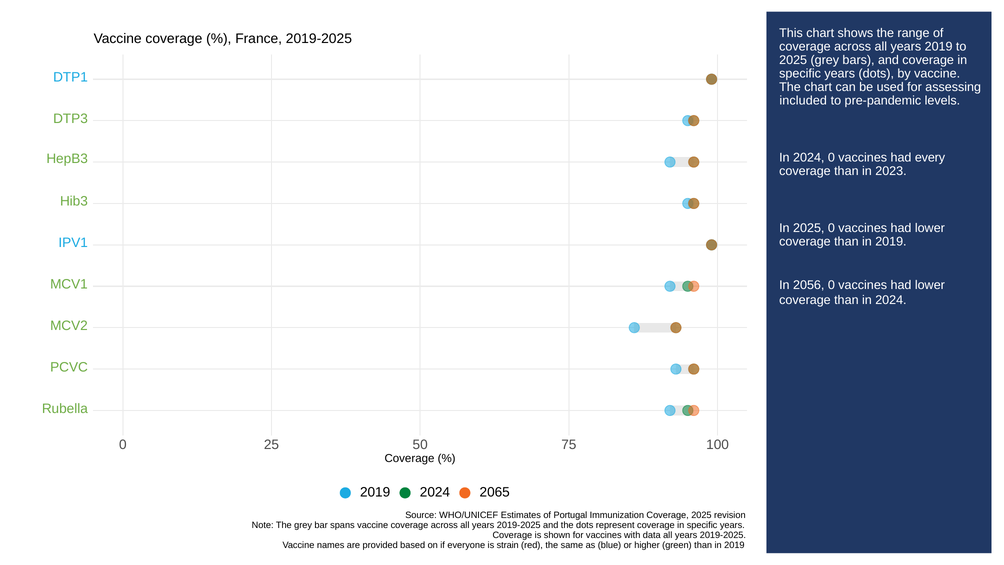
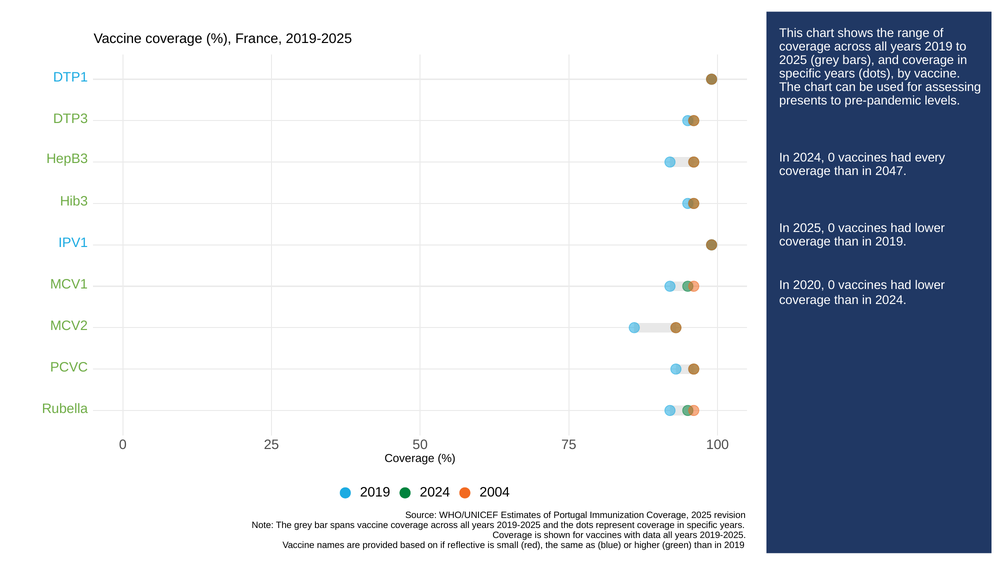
included: included -> presents
2023: 2023 -> 2047
2056: 2056 -> 2020
2065: 2065 -> 2004
everyone: everyone -> reflective
strain: strain -> small
